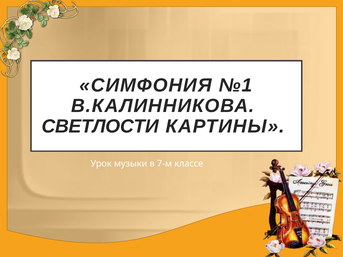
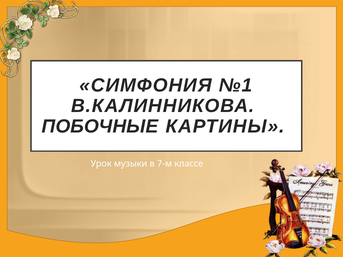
СВЕТЛОСТИ: СВЕТЛОСТИ -> ПОБОЧНЫЕ
